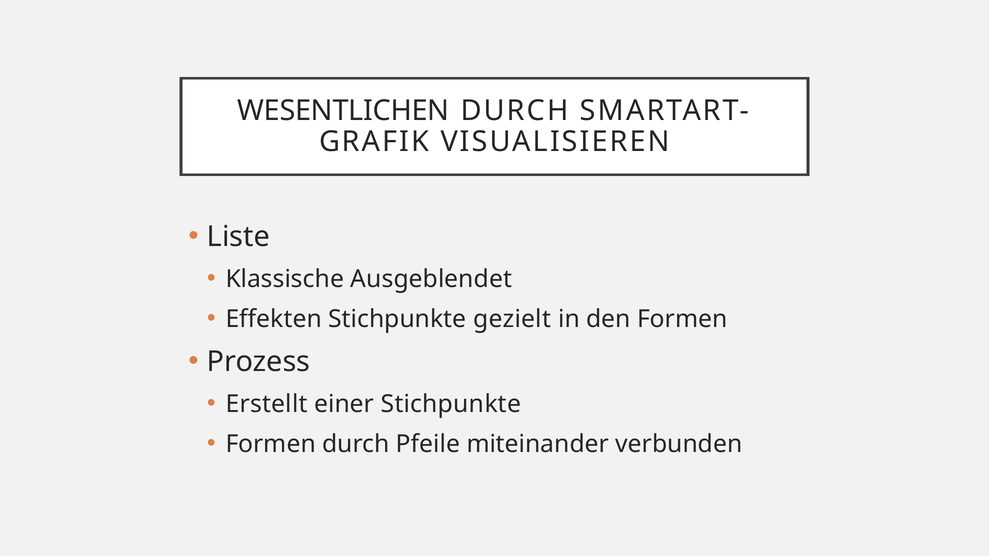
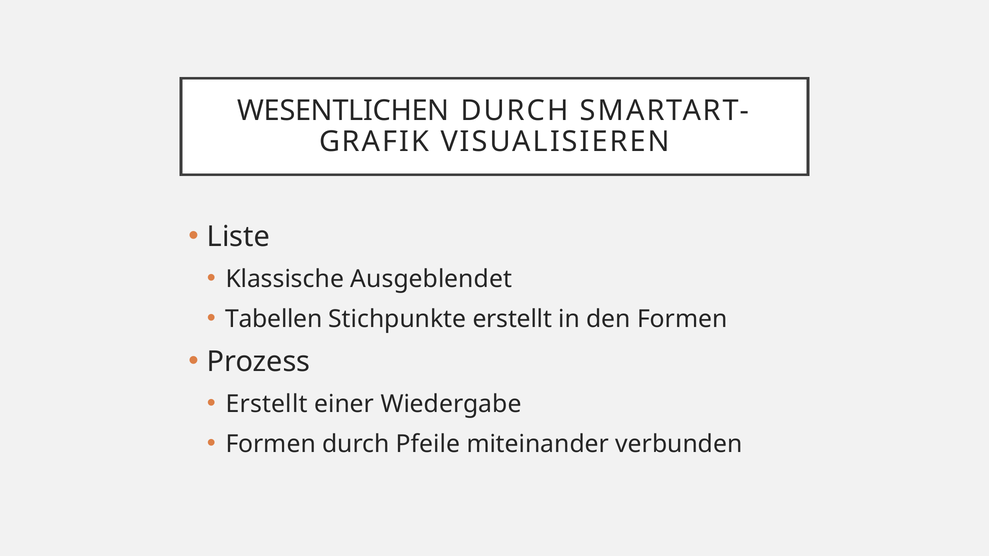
Effekten: Effekten -> Tabellen
Stichpunkte gezielt: gezielt -> erstellt
einer Stichpunkte: Stichpunkte -> Wiedergabe
